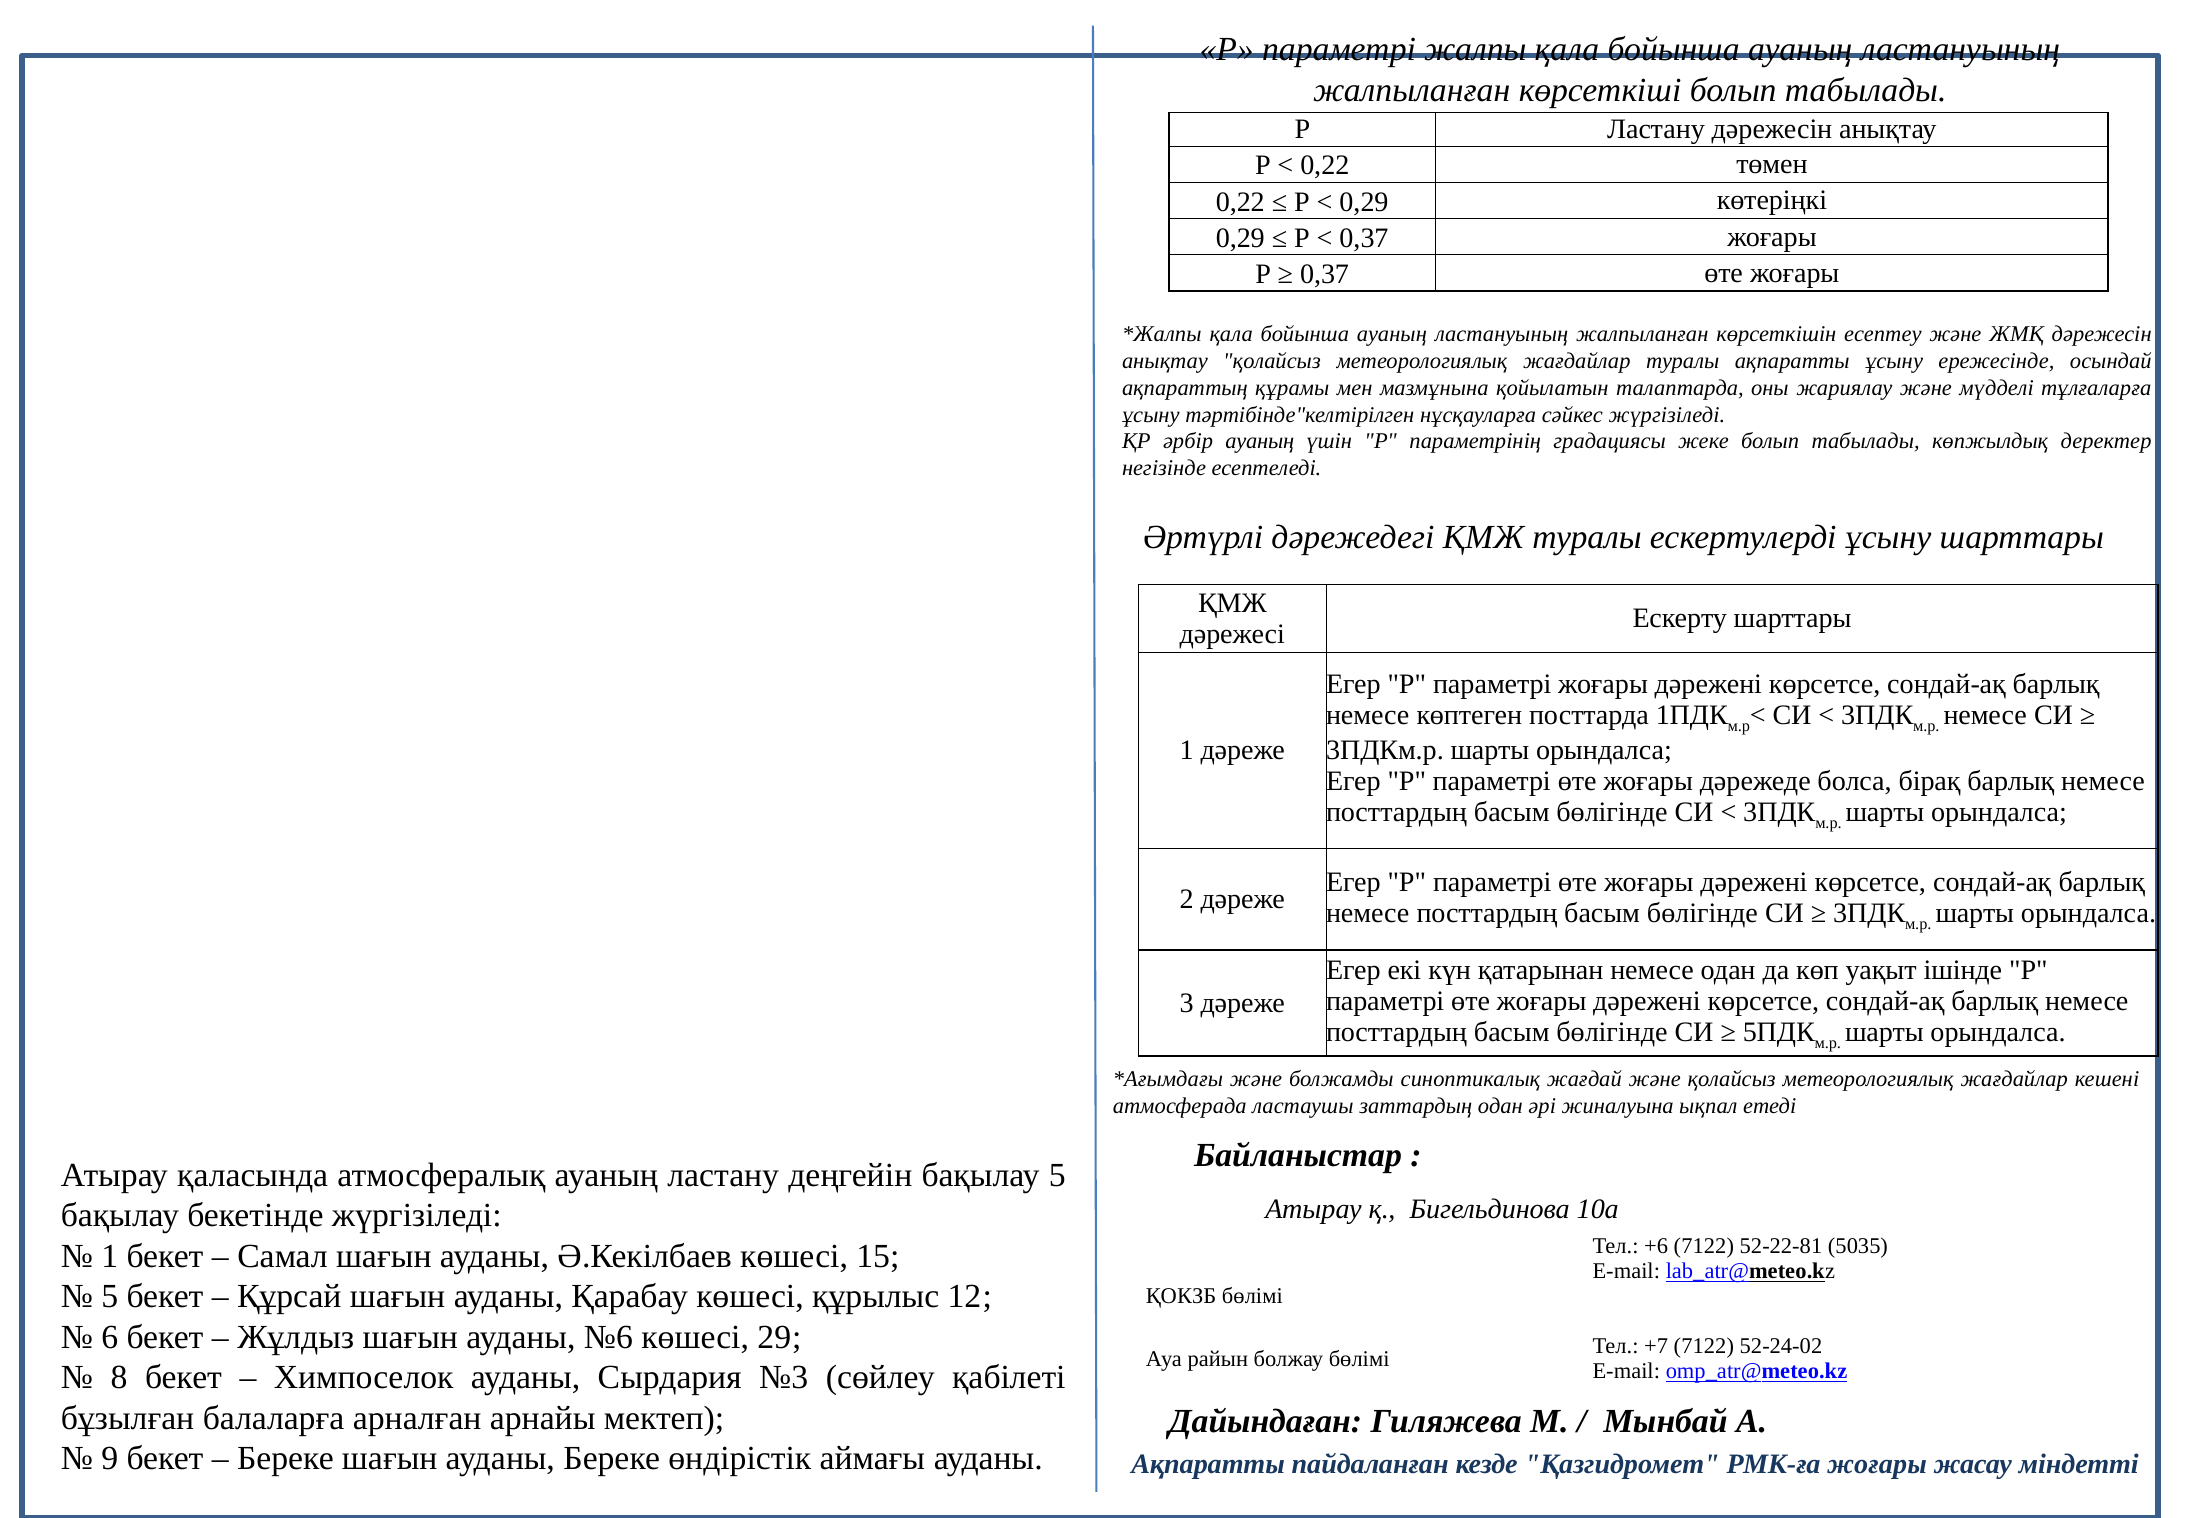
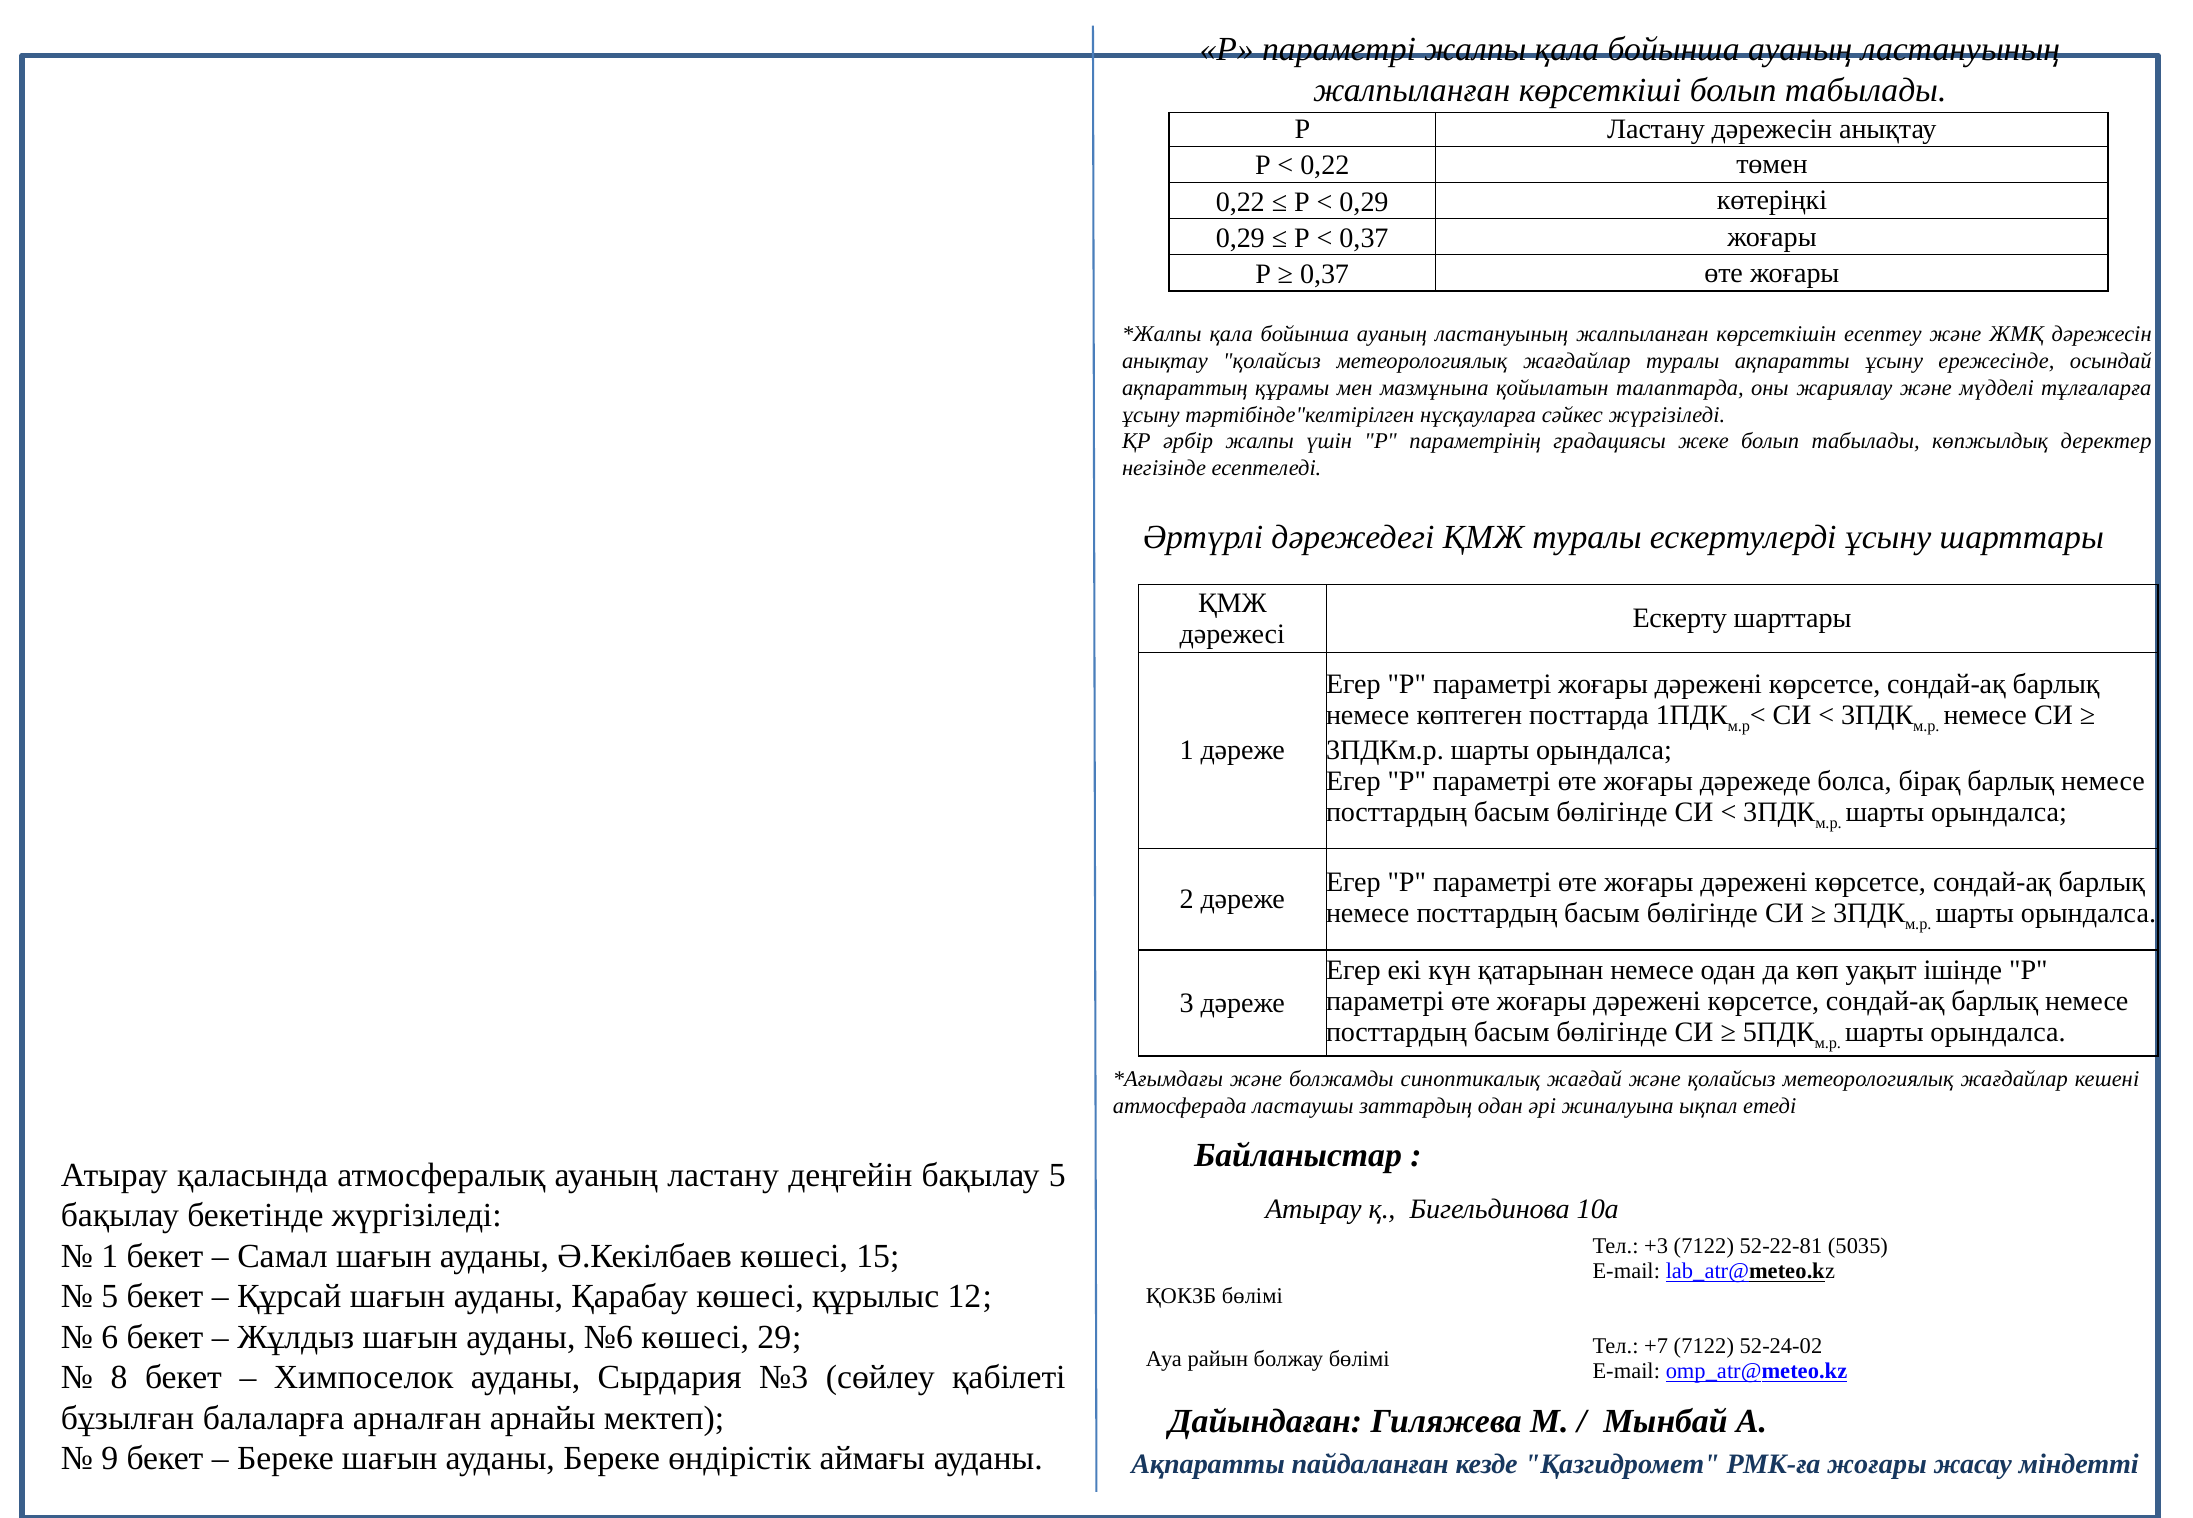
әрбір ауаның: ауаның -> жалпы
+6: +6 -> +3
